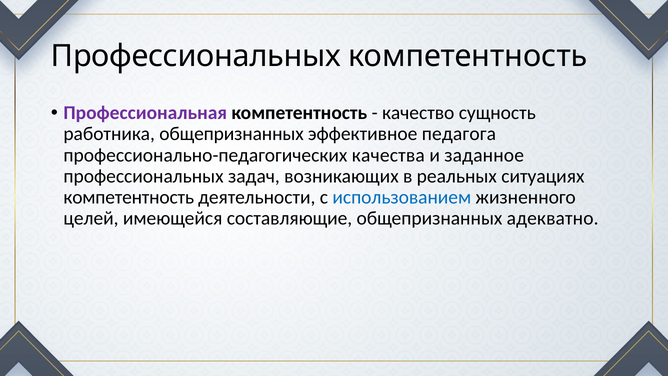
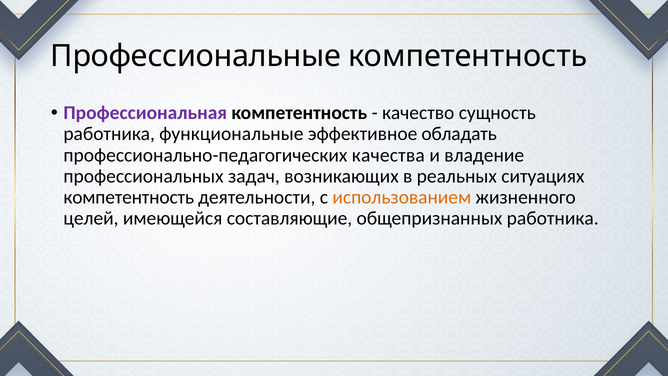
Профессиональных at (196, 56): Профессиональных -> Профессиональные
работника общепризнанных: общепризнанных -> функциональные
педагога: педагога -> обладать
заданное: заданное -> владение
использованием colour: blue -> orange
общепризнанных адекватно: адекватно -> работника
